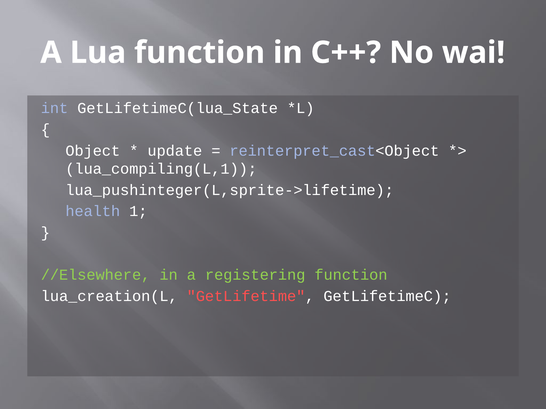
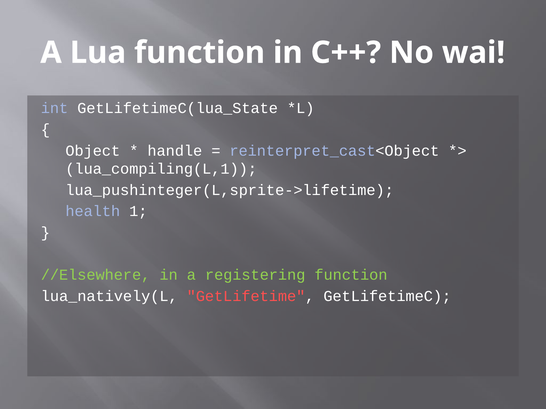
update: update -> handle
lua_creation(L: lua_creation(L -> lua_natively(L
